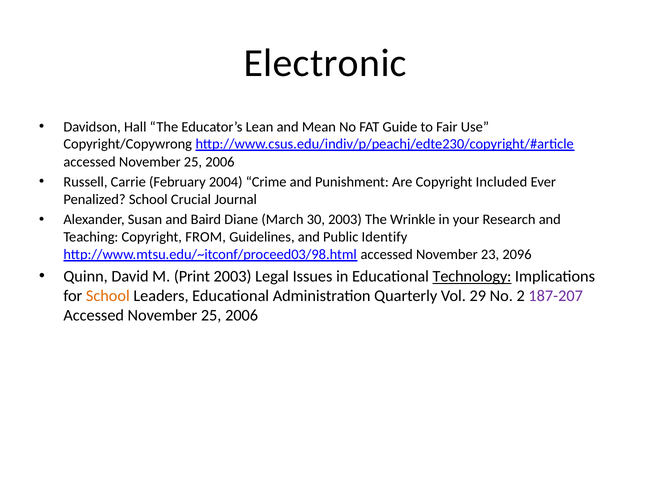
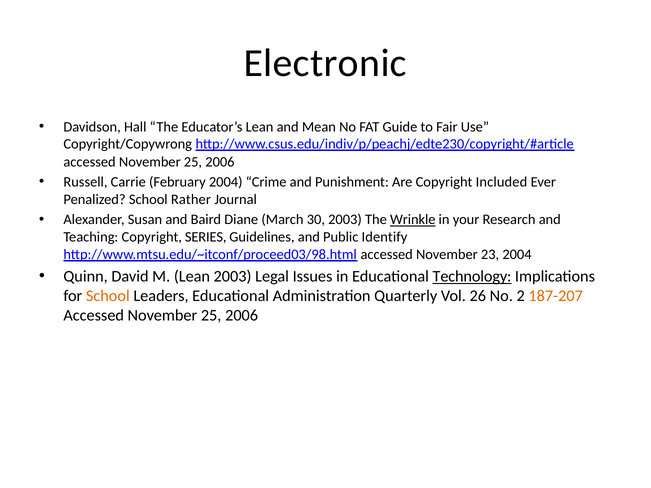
Crucial: Crucial -> Rather
Wrinkle underline: none -> present
FROM: FROM -> SERIES
23 2096: 2096 -> 2004
M Print: Print -> Lean
29: 29 -> 26
187-207 colour: purple -> orange
